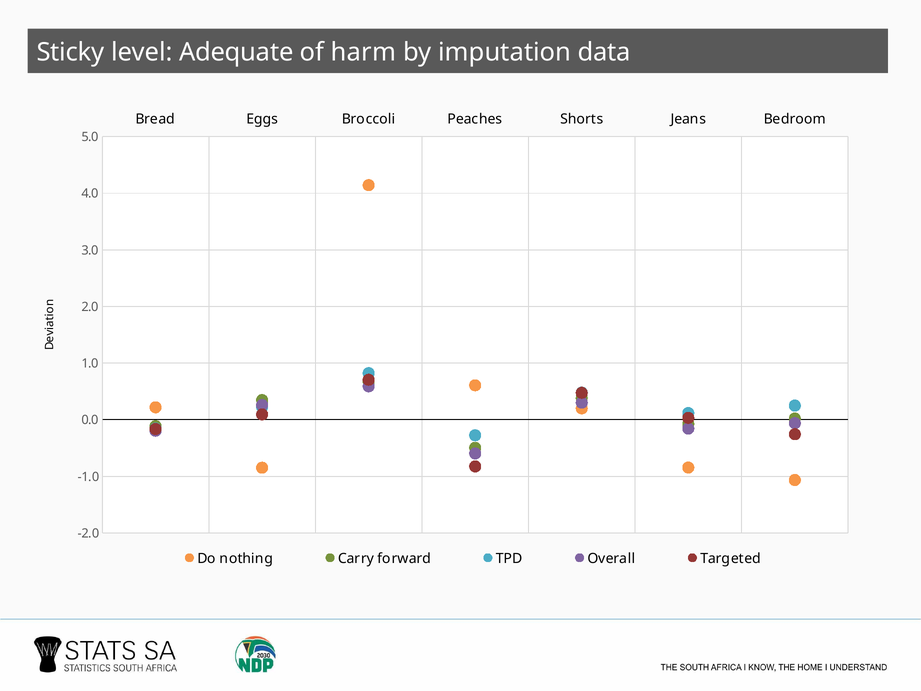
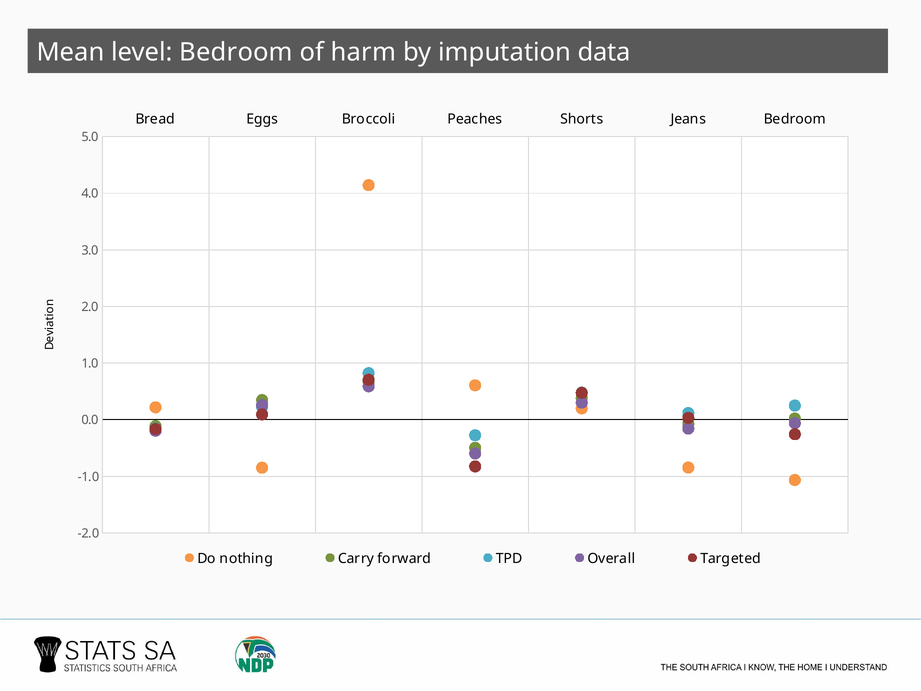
Sticky: Sticky -> Mean
level Adequate: Adequate -> Bedroom
